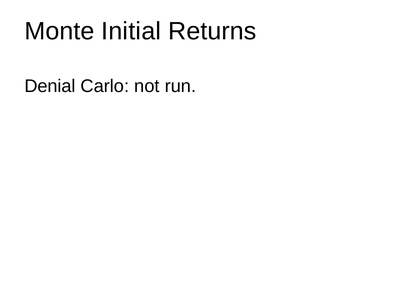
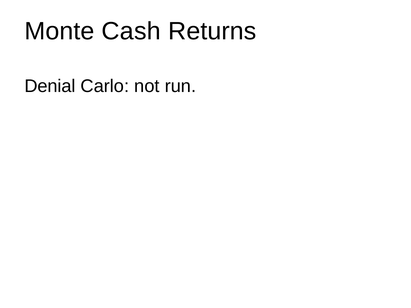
Initial: Initial -> Cash
